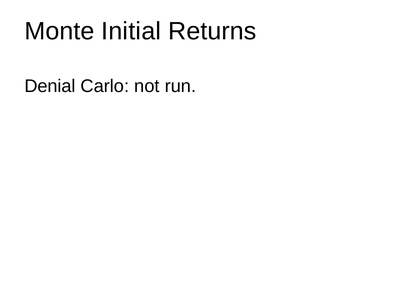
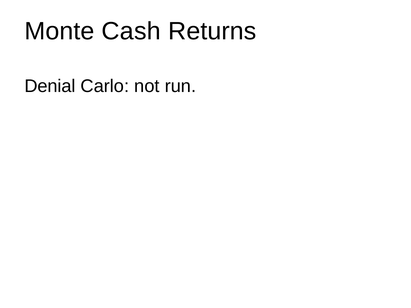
Initial: Initial -> Cash
